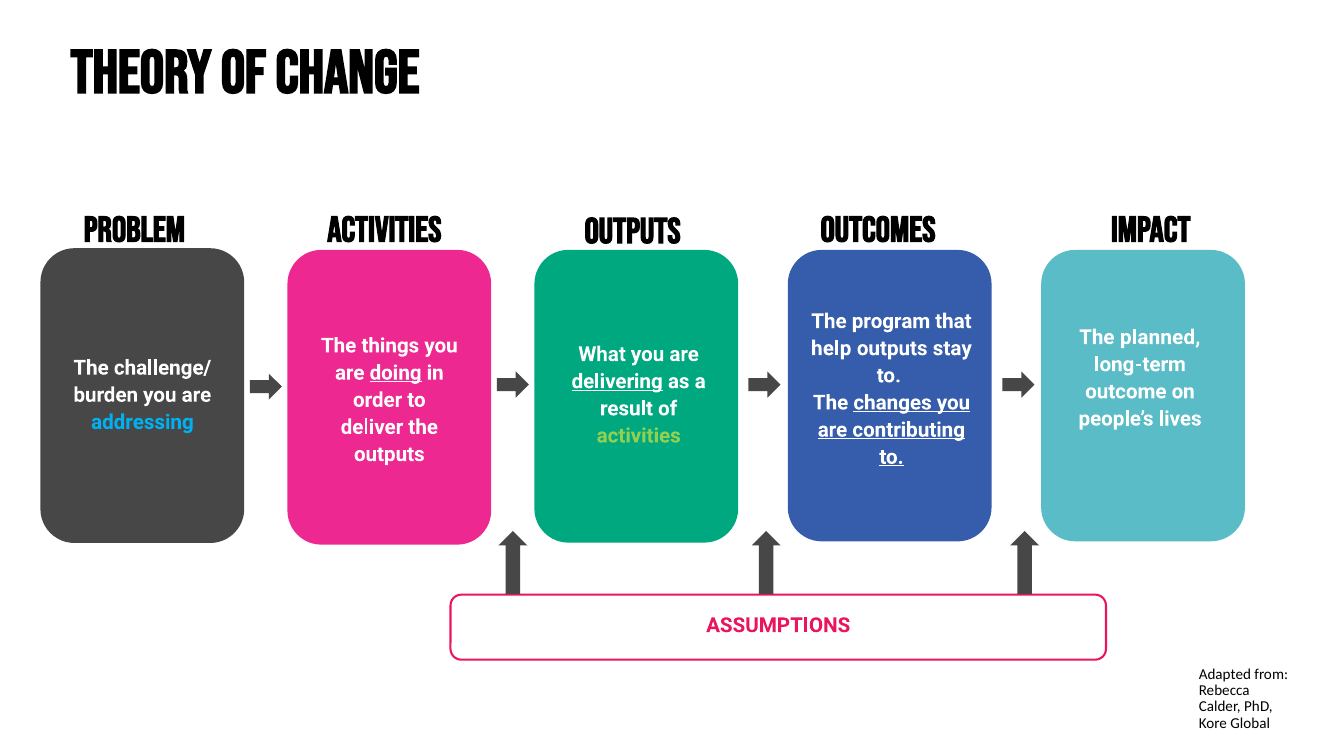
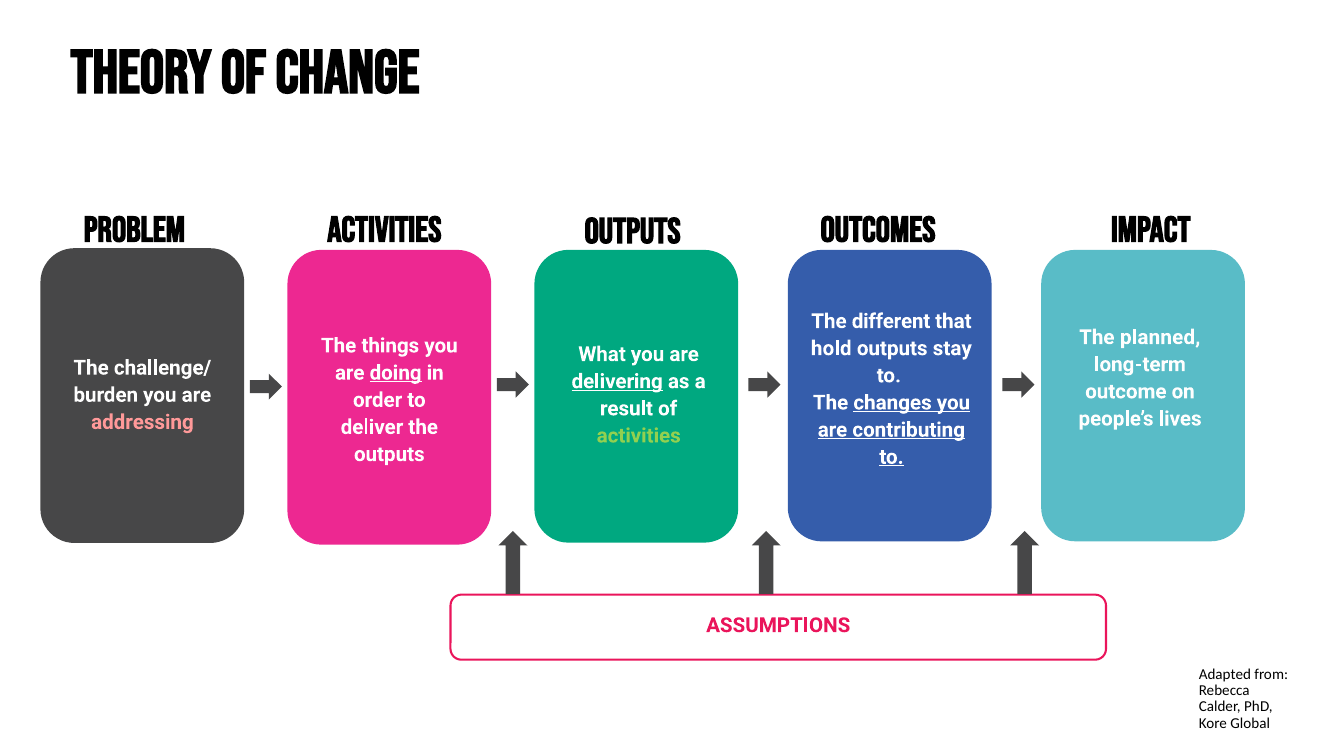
program: program -> different
help: help -> hold
addressing colour: light blue -> pink
